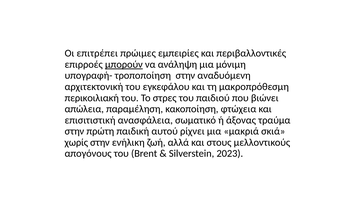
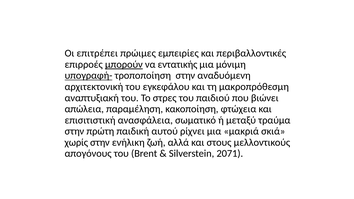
ανάληψη: ανάληψη -> εντατικής
υπογραφή- underline: none -> present
περικοιλιακή: περικοιλιακή -> αναπτυξιακή
άξονας: άξονας -> μεταξύ
2023: 2023 -> 2071
